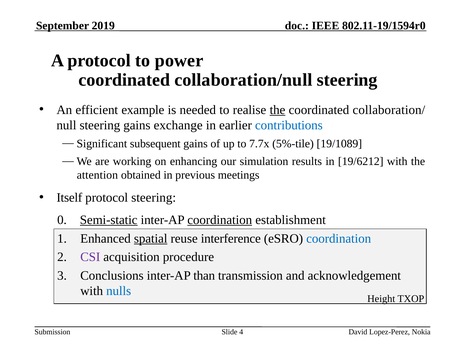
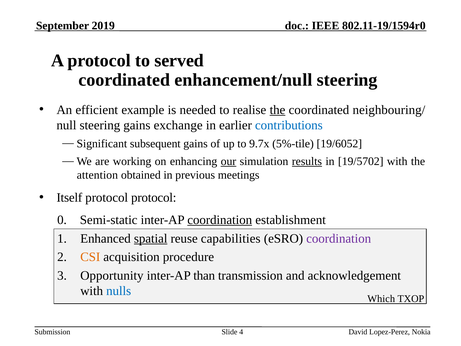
power: power -> served
collaboration/null: collaboration/null -> enhancement/null
collaboration/: collaboration/ -> neighbouring/
7.7x: 7.7x -> 9.7x
19/1089: 19/1089 -> 19/6052
our underline: none -> present
results underline: none -> present
19/6212: 19/6212 -> 19/5702
protocol steering: steering -> protocol
Semi-static underline: present -> none
interference: interference -> capabilities
coordination at (339, 238) colour: blue -> purple
CSI colour: purple -> orange
Conclusions: Conclusions -> Opportunity
Height: Height -> Which
